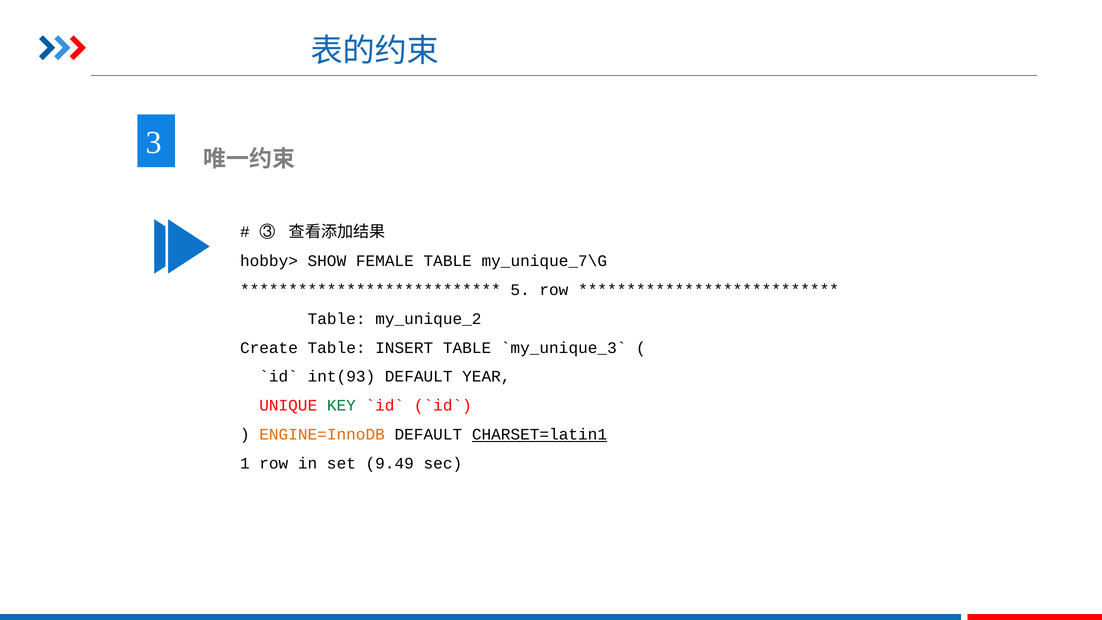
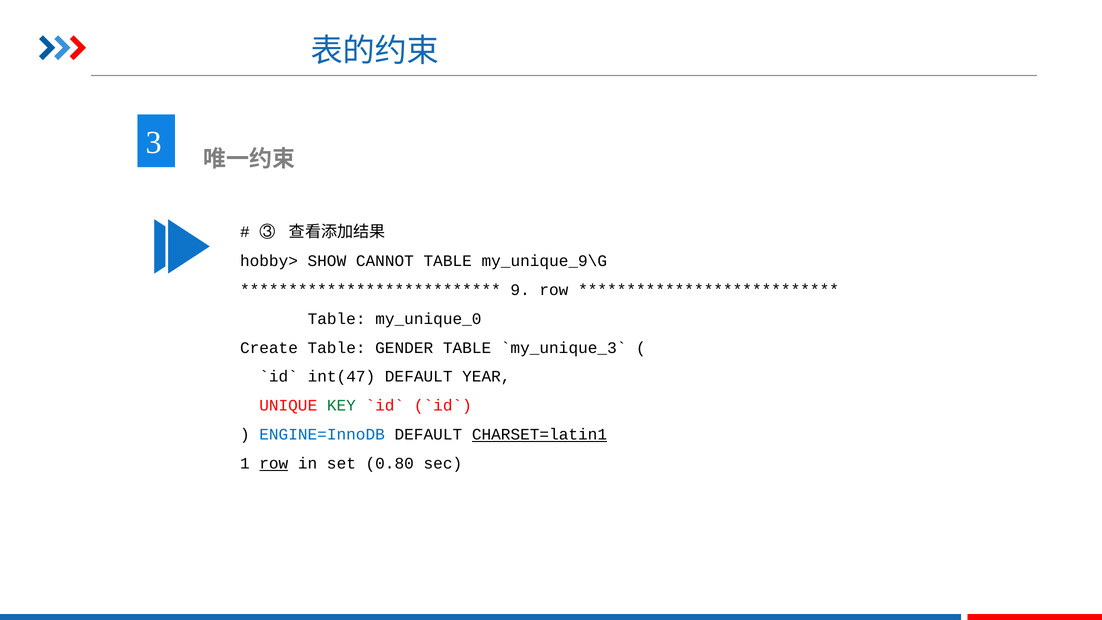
FEMALE: FEMALE -> CANNOT
my_unique_7\G: my_unique_7\G -> my_unique_9\G
5: 5 -> 9
my_unique_2: my_unique_2 -> my_unique_0
INSERT: INSERT -> GENDER
int(93: int(93 -> int(47
ENGINE=InnoDB colour: orange -> blue
row at (274, 464) underline: none -> present
9.49: 9.49 -> 0.80
